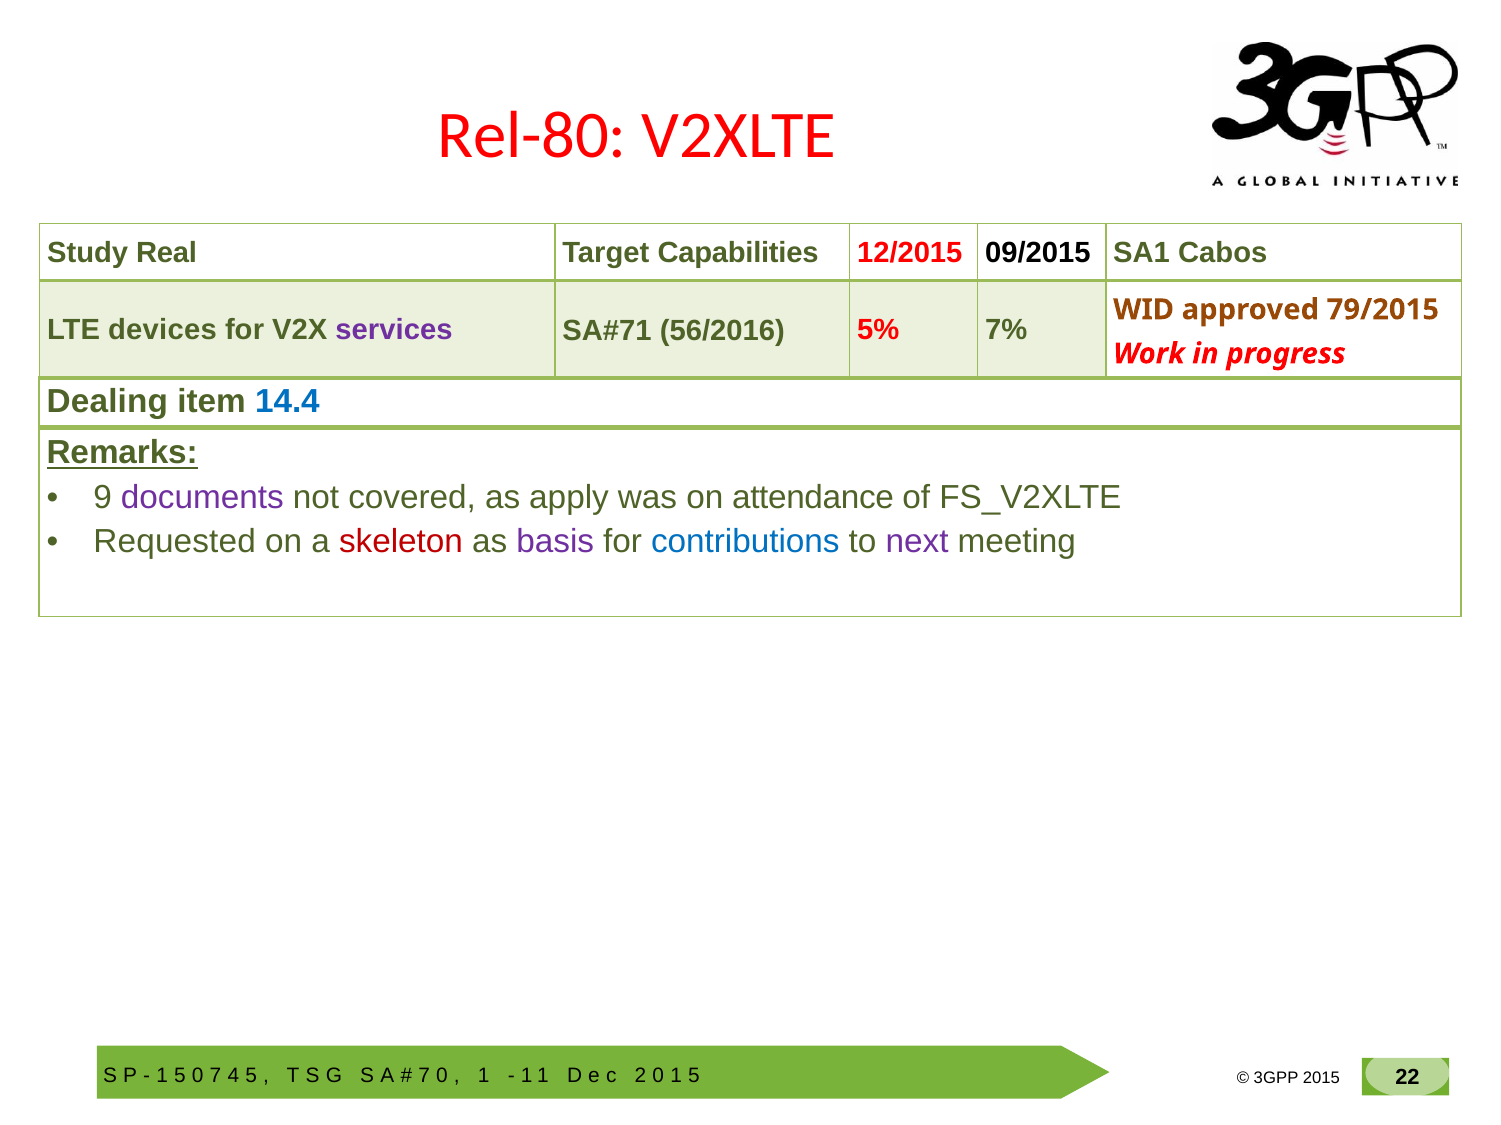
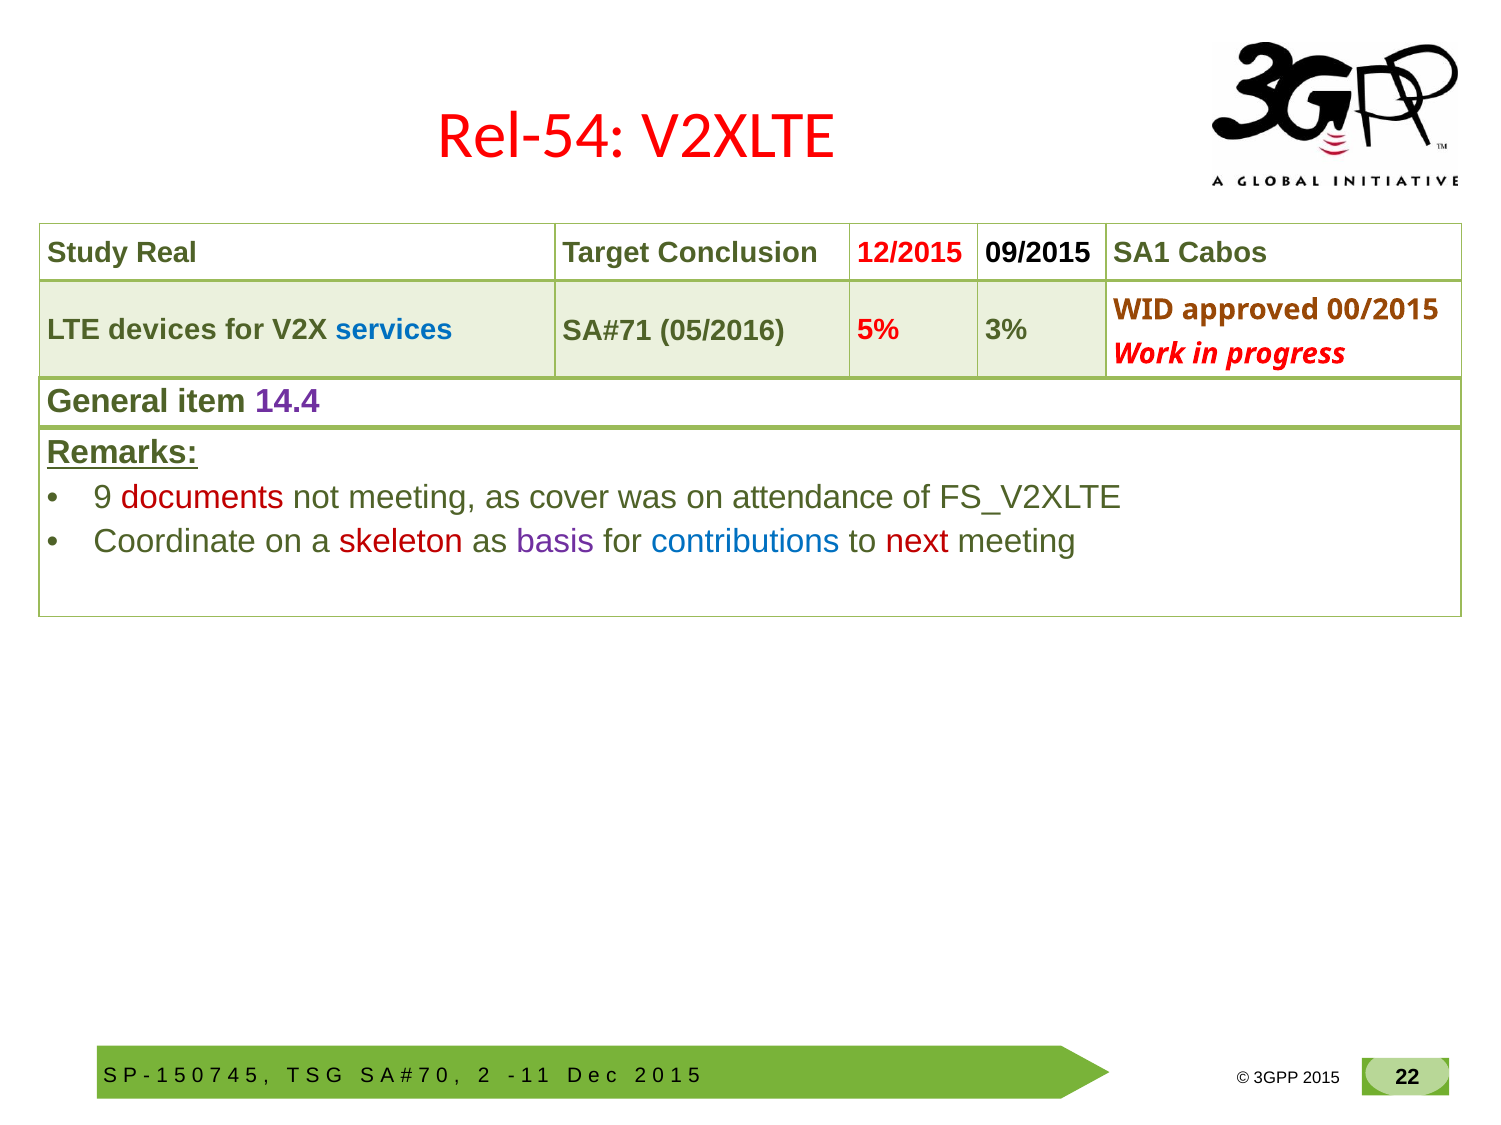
Rel-80: Rel-80 -> Rel-54
Capabilities: Capabilities -> Conclusion
services colour: purple -> blue
56/2016: 56/2016 -> 05/2016
7%: 7% -> 3%
79/2015: 79/2015 -> 00/2015
Dealing: Dealing -> General
14.4 colour: blue -> purple
documents colour: purple -> red
not covered: covered -> meeting
apply: apply -> cover
Requested: Requested -> Coordinate
next colour: purple -> red
1 at (484, 1077): 1 -> 2
